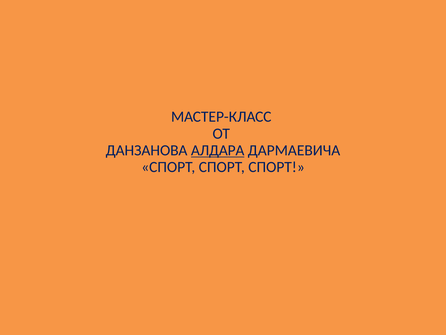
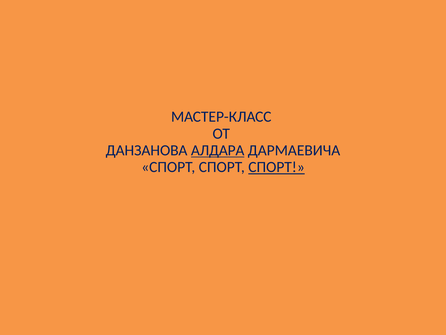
СПОРТ at (277, 167) underline: none -> present
